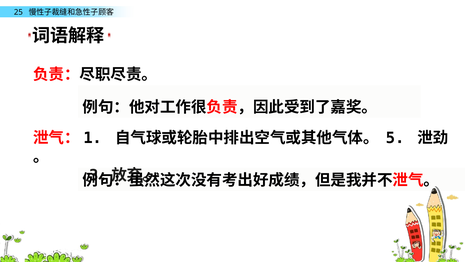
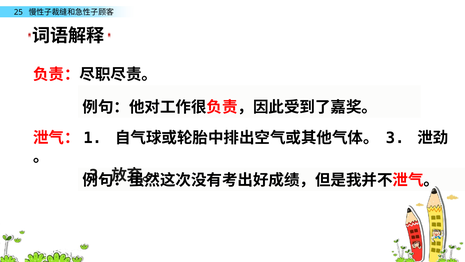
5: 5 -> 3
